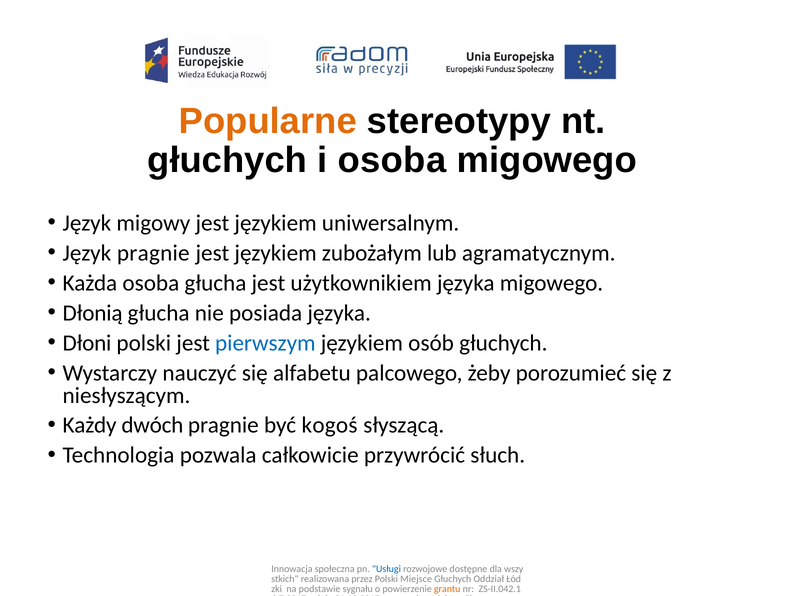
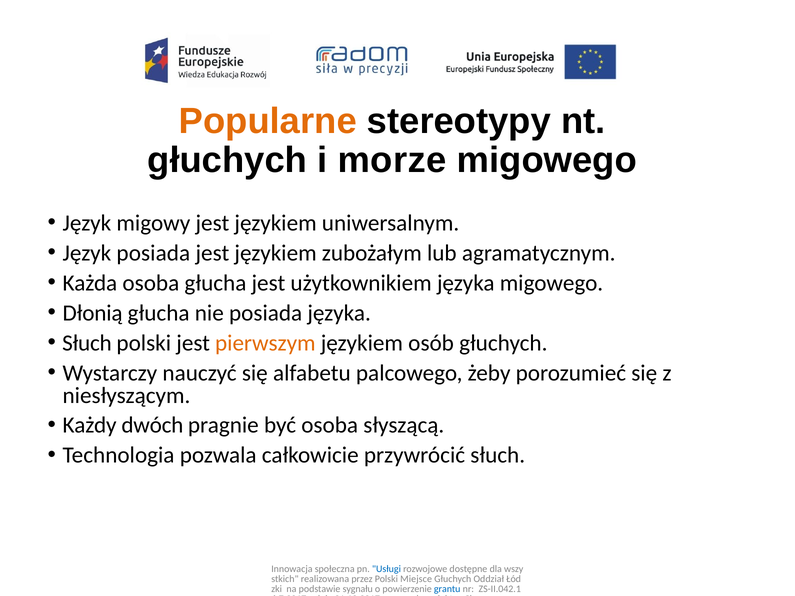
i osoba: osoba -> morze
Język pragnie: pragnie -> posiada
Dłoni at (87, 343): Dłoni -> Słuch
pierwszym colour: blue -> orange
być kogoś: kogoś -> osoba
grantu colour: orange -> blue
